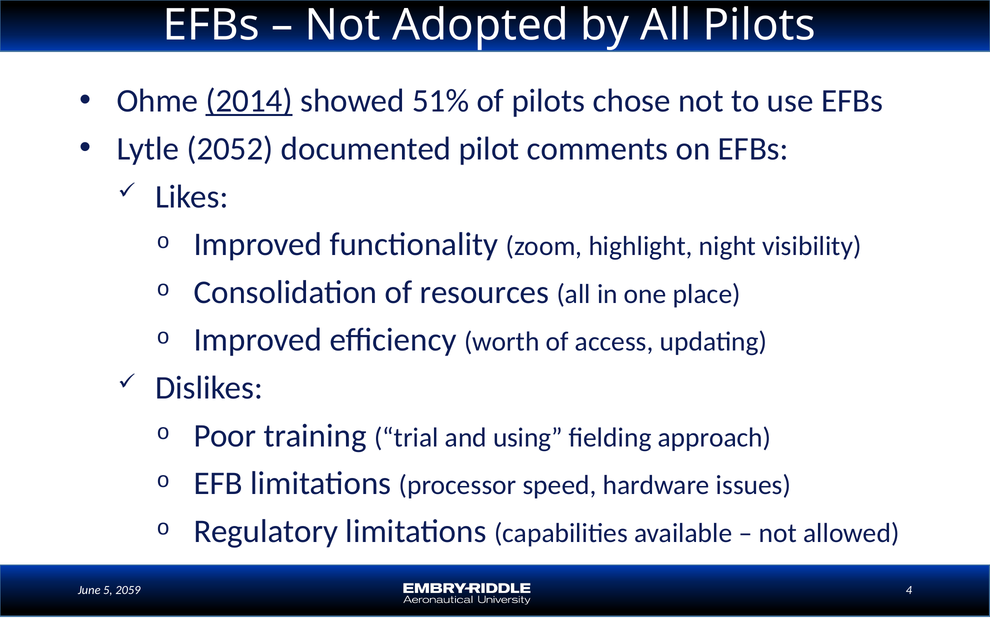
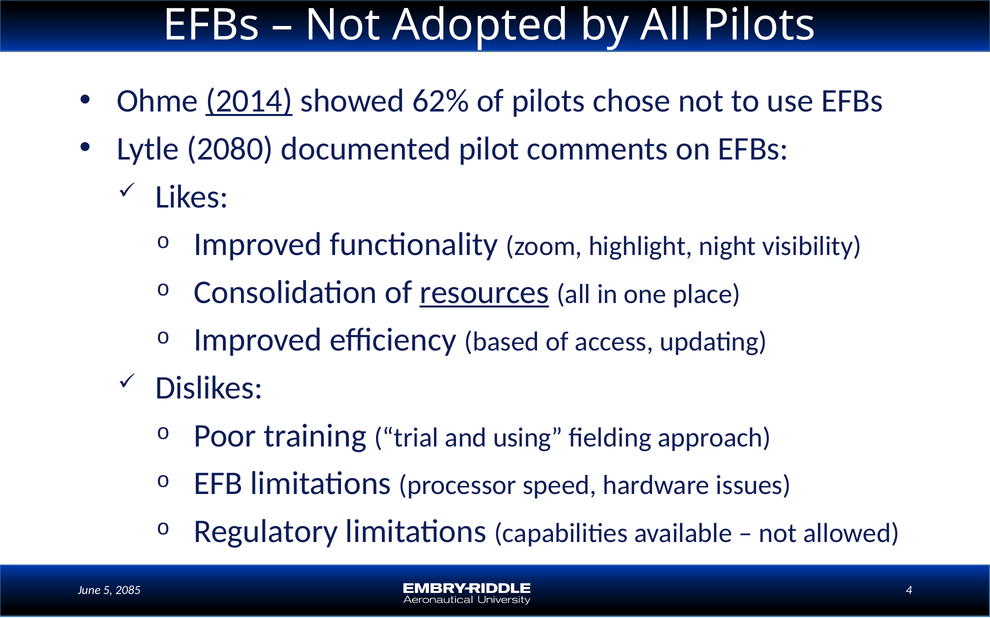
51%: 51% -> 62%
2052: 2052 -> 2080
resources underline: none -> present
worth: worth -> based
2059: 2059 -> 2085
